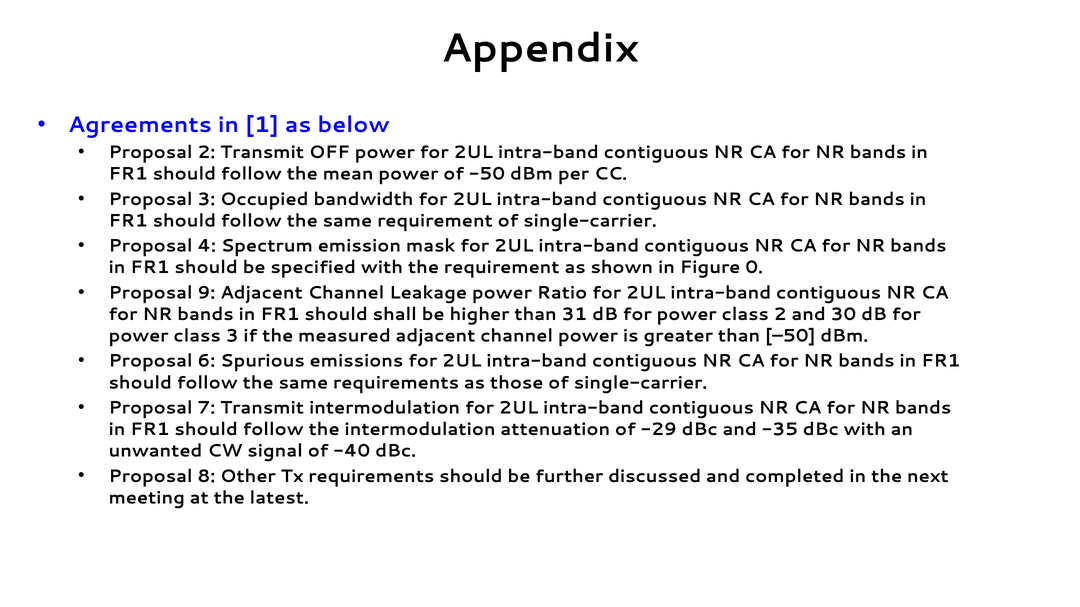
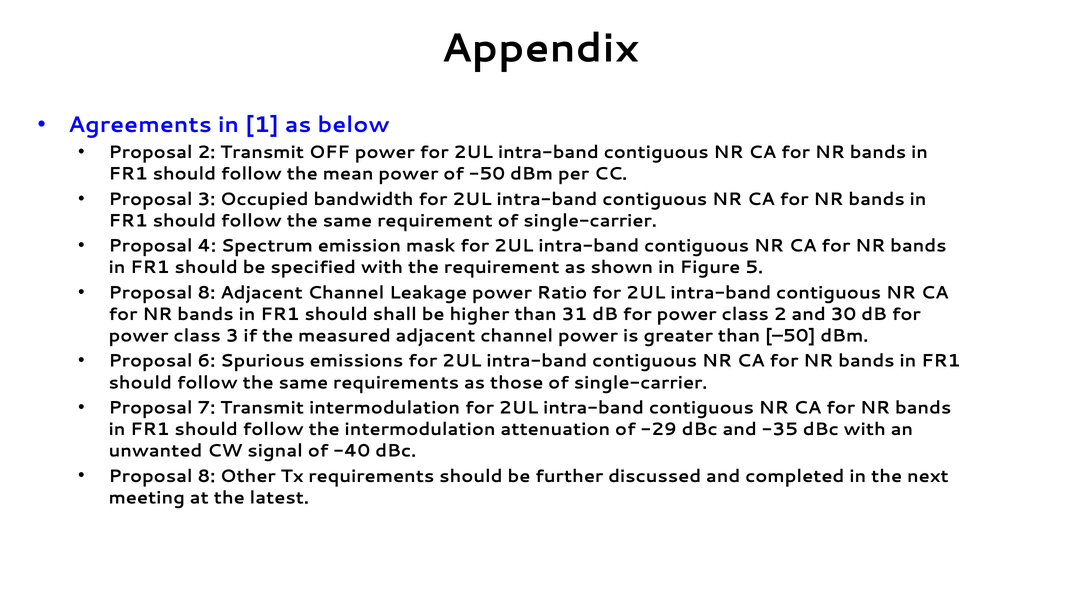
0: 0 -> 5
9 at (206, 293): 9 -> 8
